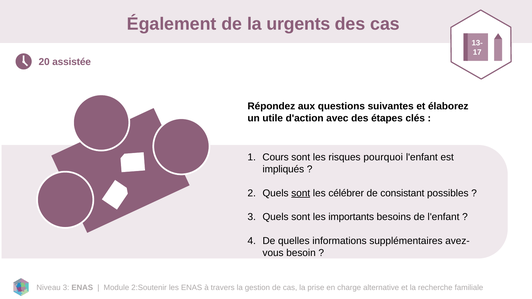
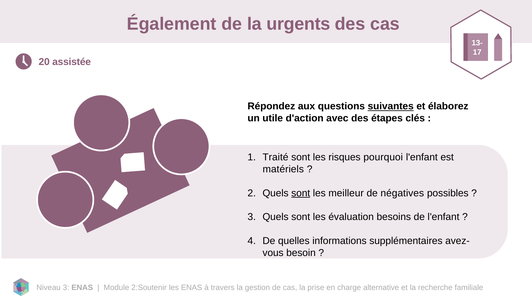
suivantes underline: none -> present
Cours: Cours -> Traité
impliqués: impliqués -> matériels
célébrer: célébrer -> meilleur
consistant: consistant -> négatives
importants: importants -> évaluation
